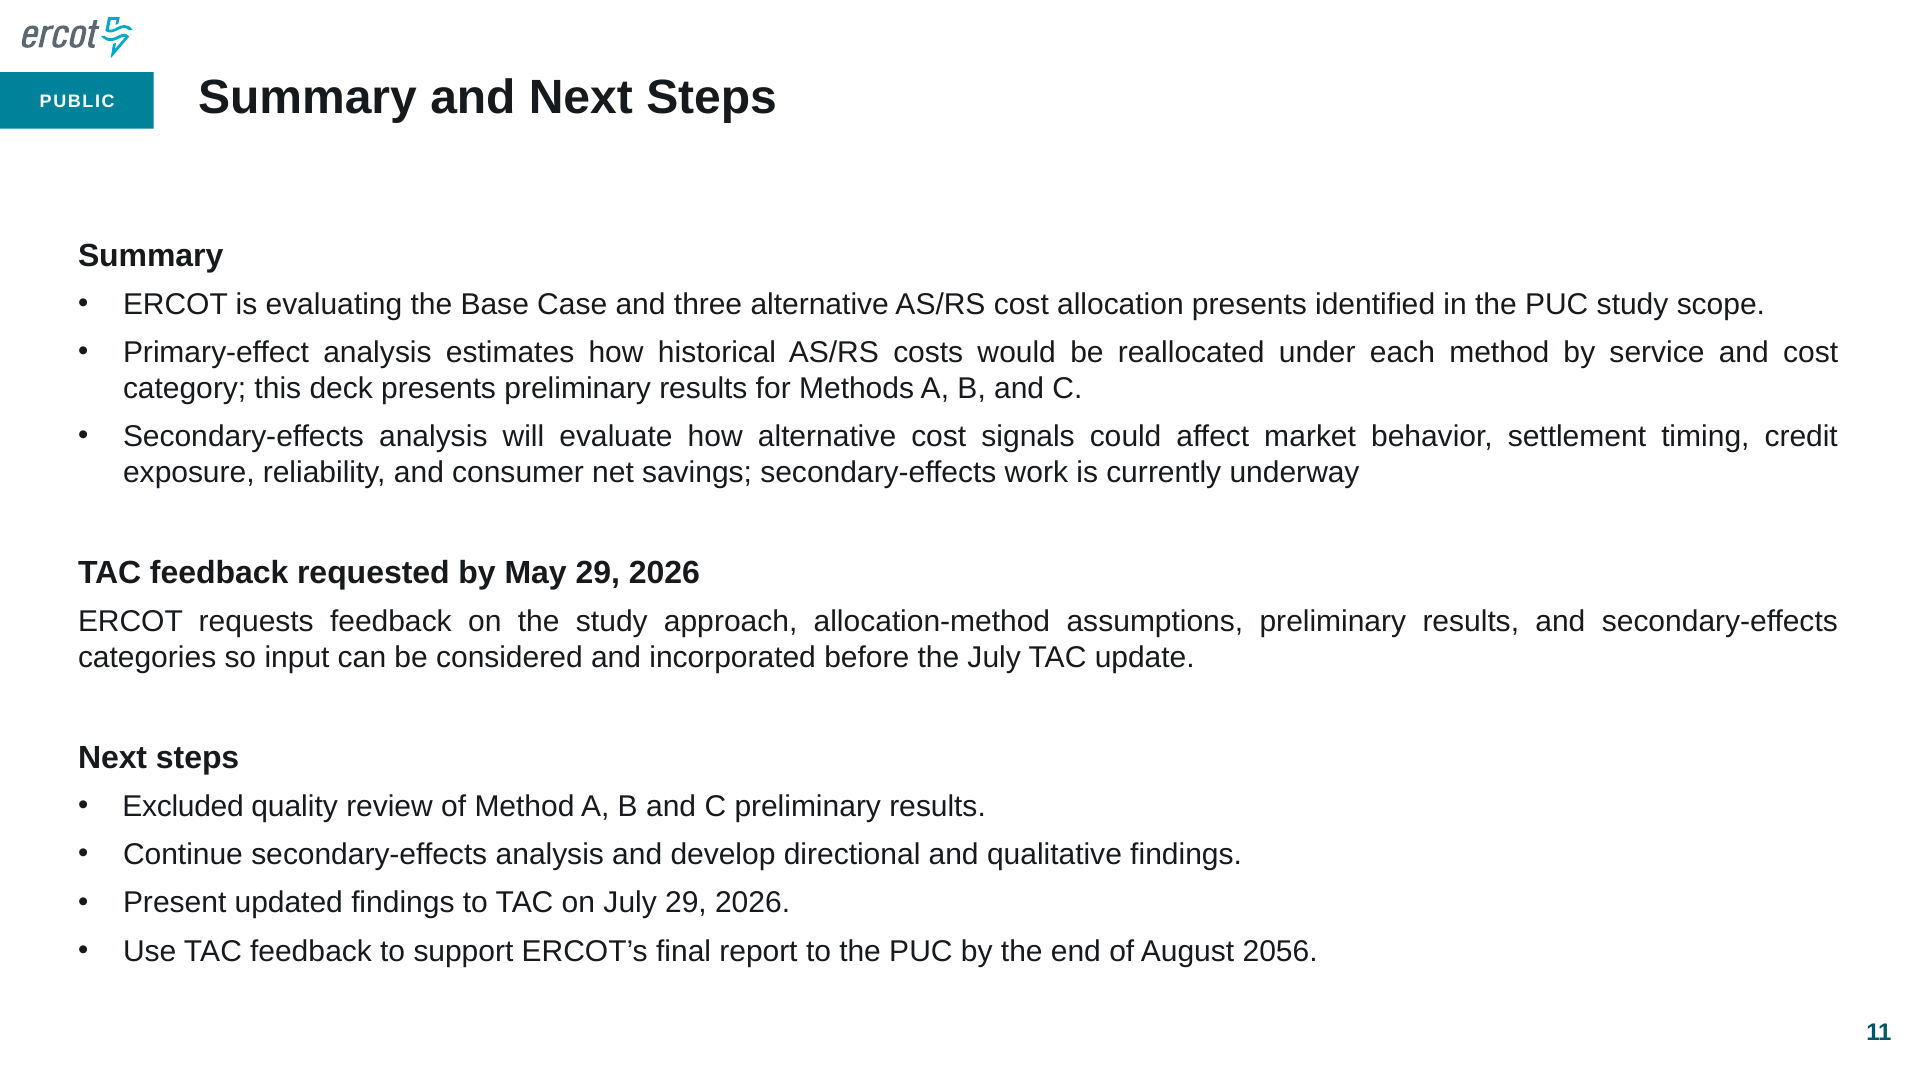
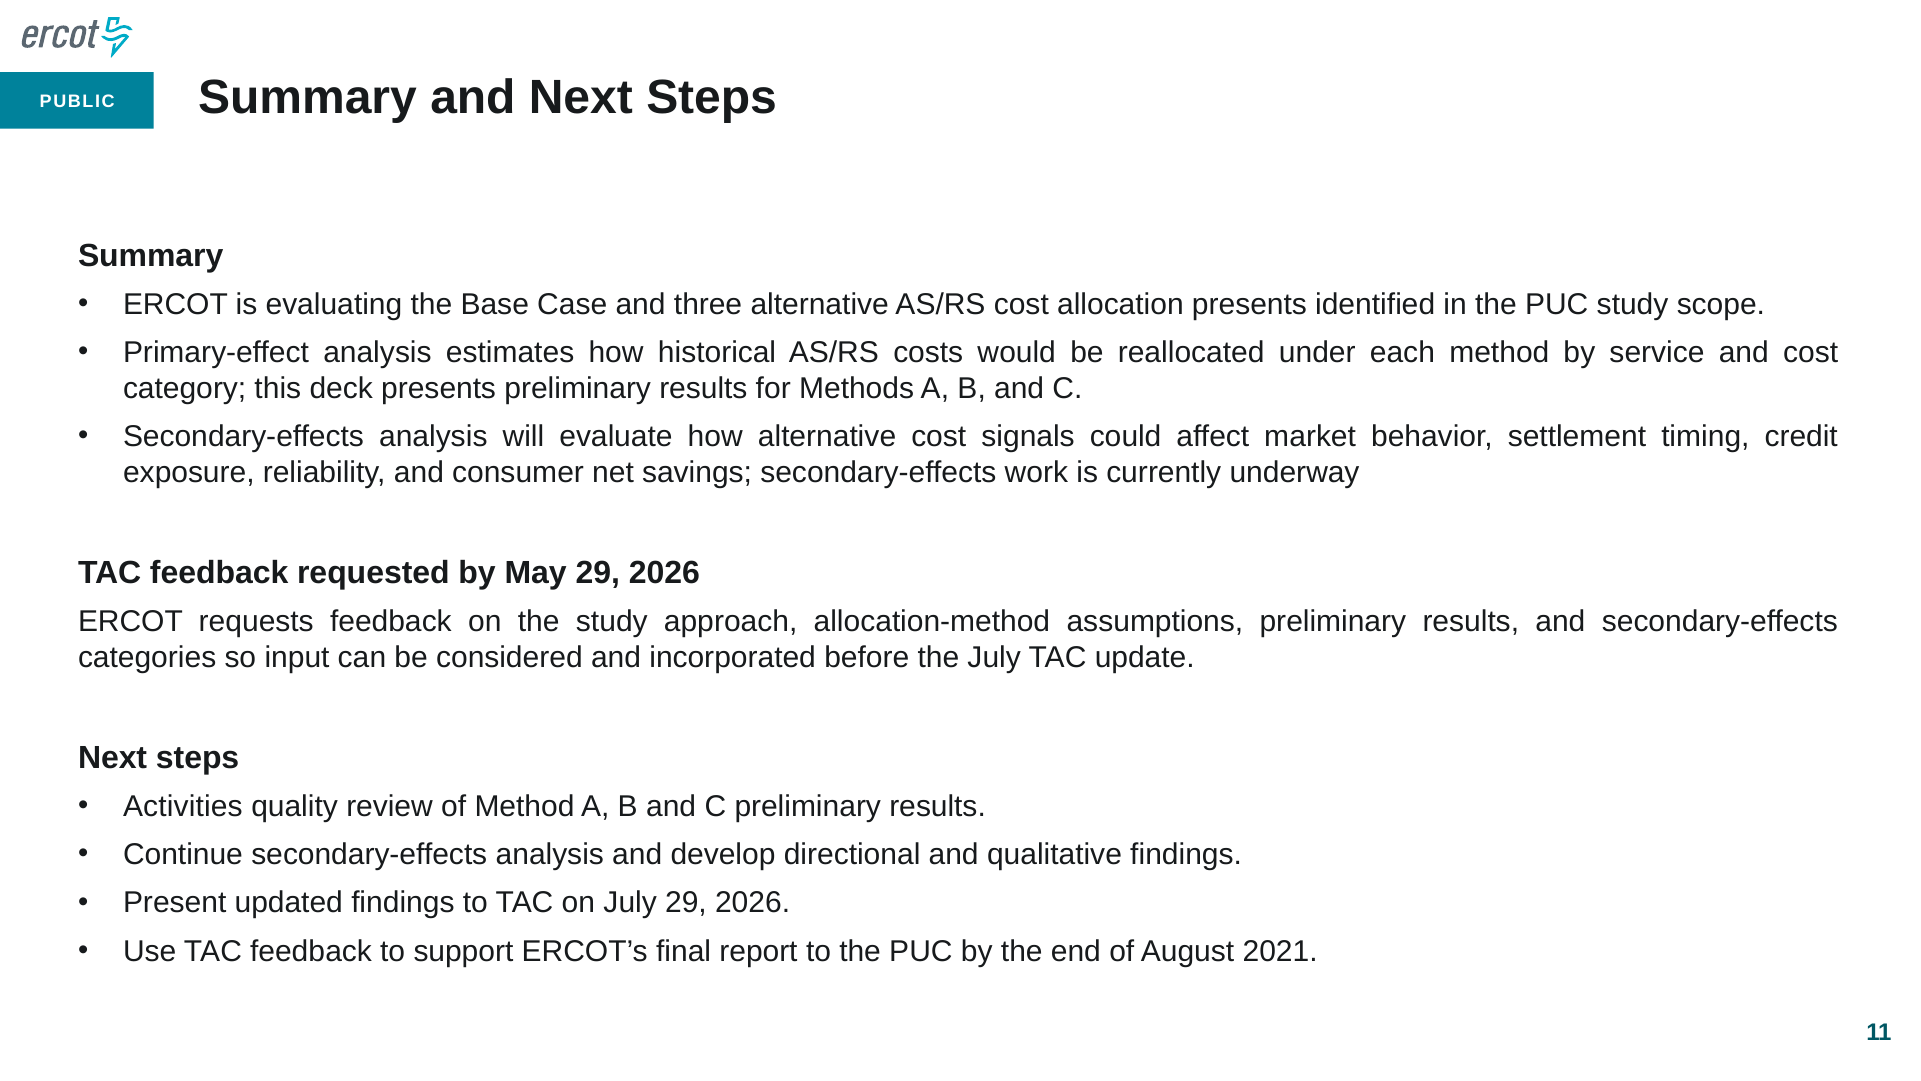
Excluded: Excluded -> Activities
2056: 2056 -> 2021
